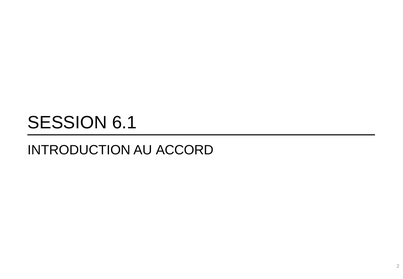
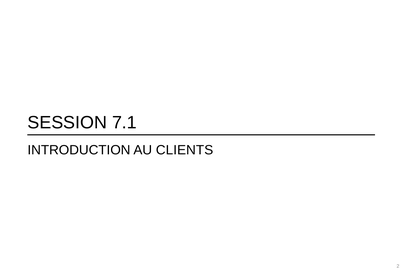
6.1: 6.1 -> 7.1
ACCORD: ACCORD -> CLIENTS
